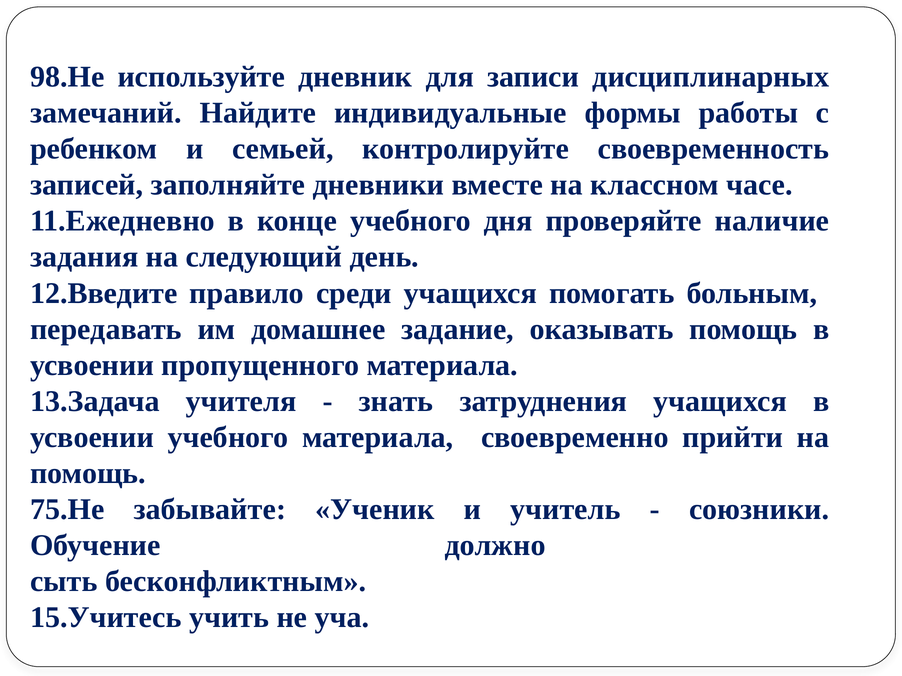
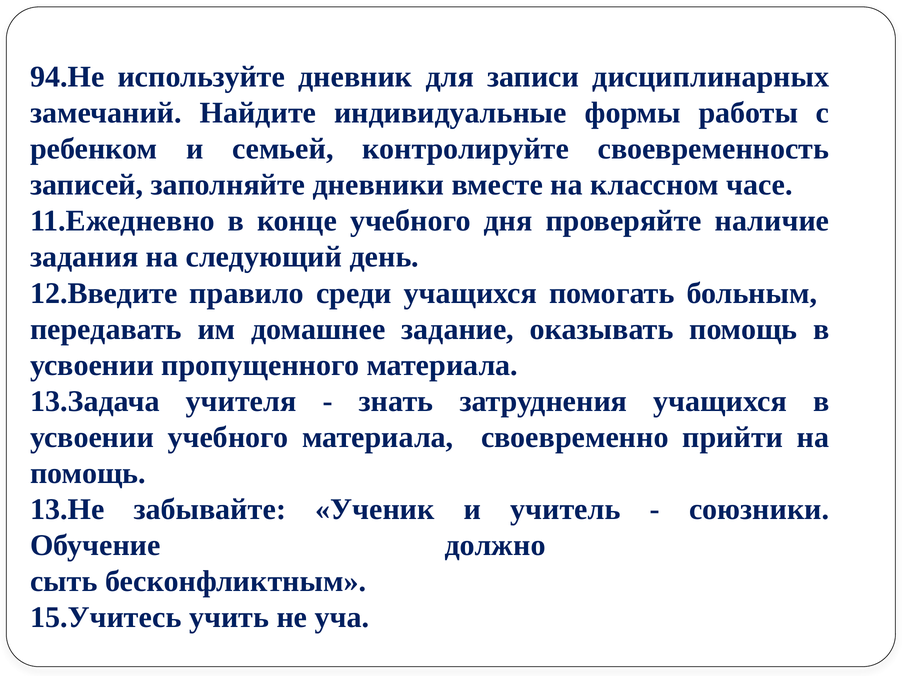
98.Не: 98.Не -> 94.Не
75.Не: 75.Не -> 13.Не
